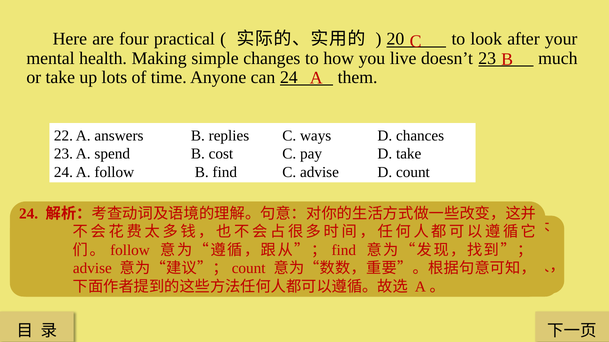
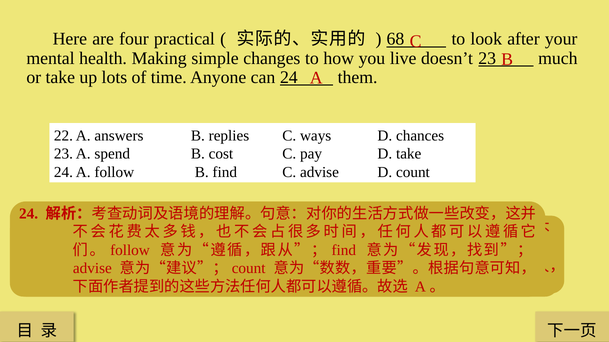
20: 20 -> 68
